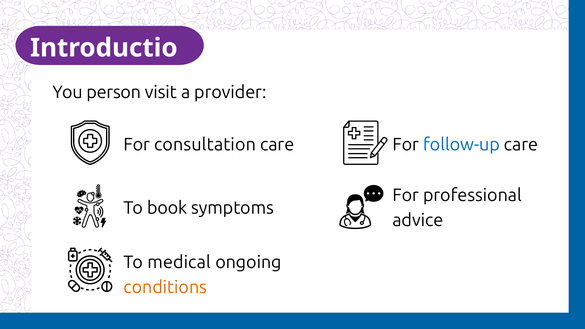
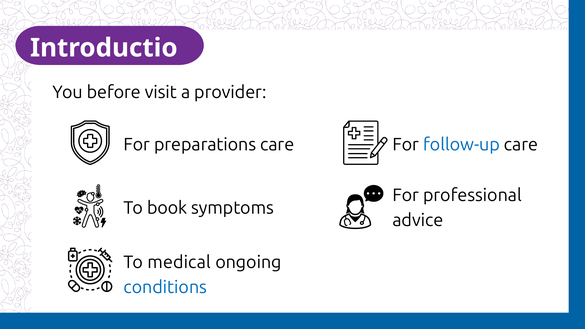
person: person -> before
consultation: consultation -> preparations
conditions colour: orange -> blue
